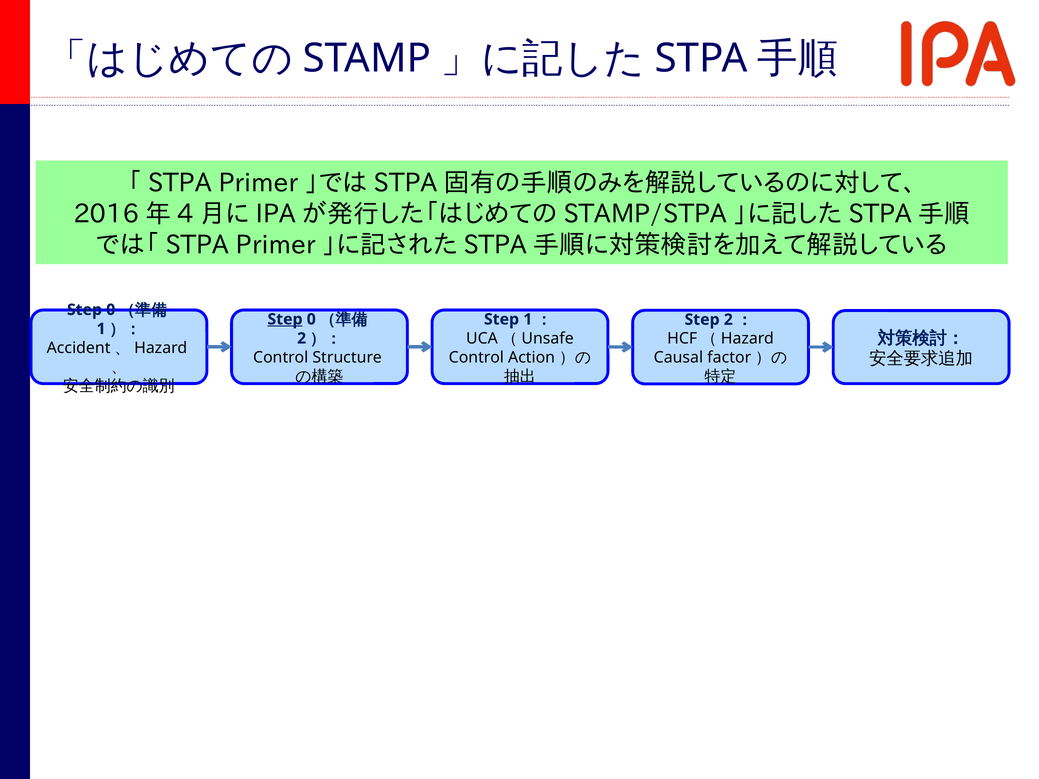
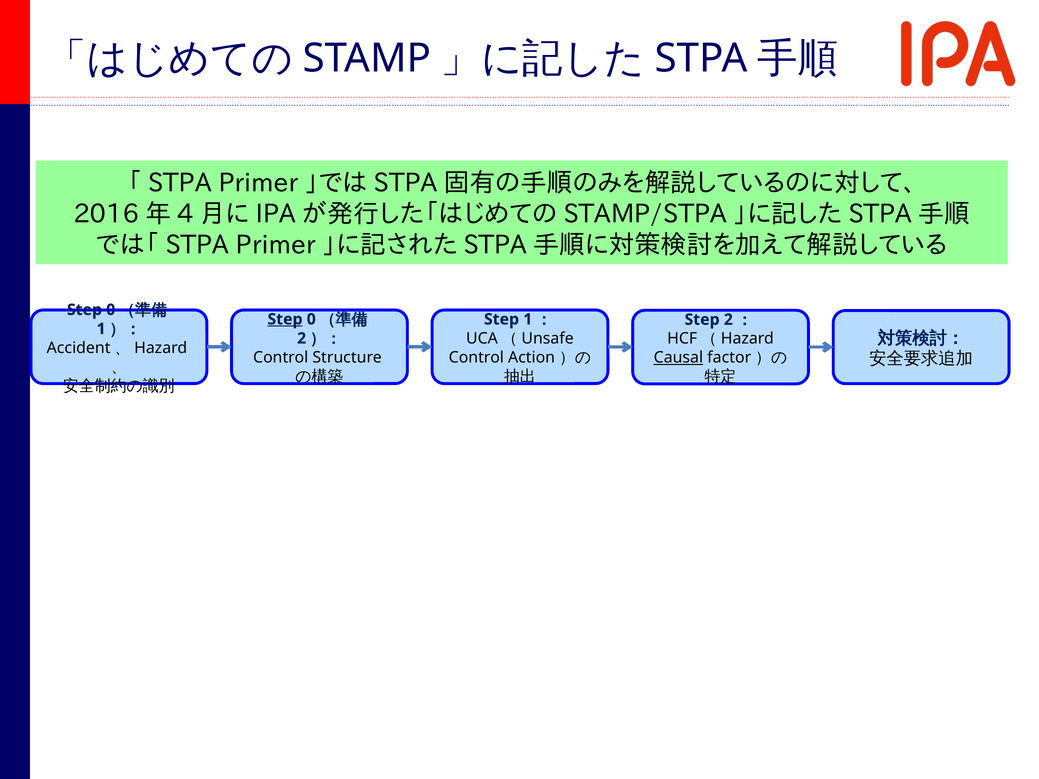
Causal underline: none -> present
